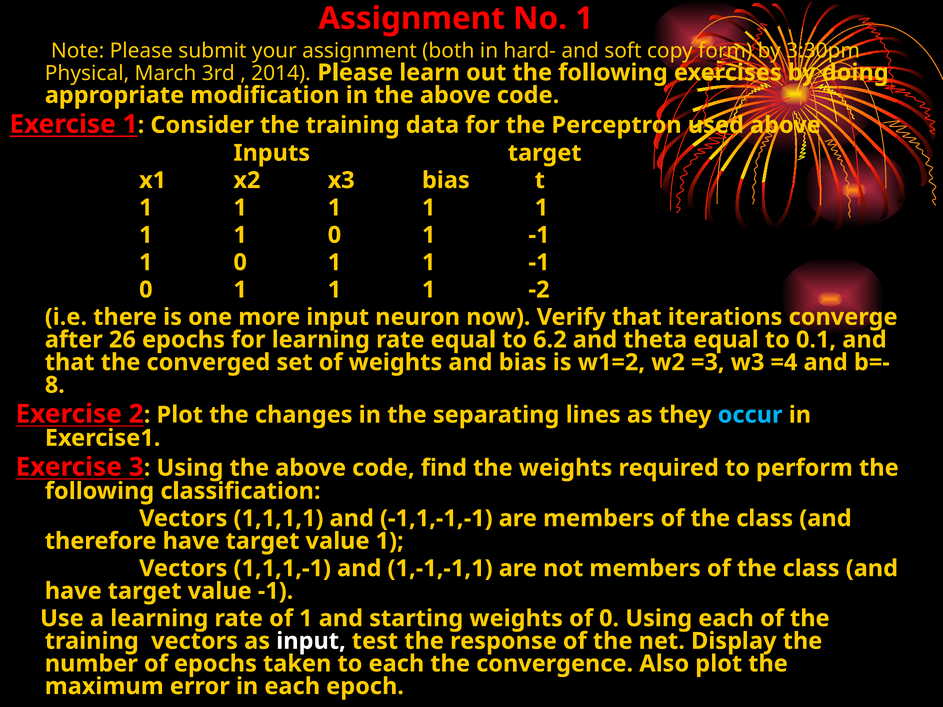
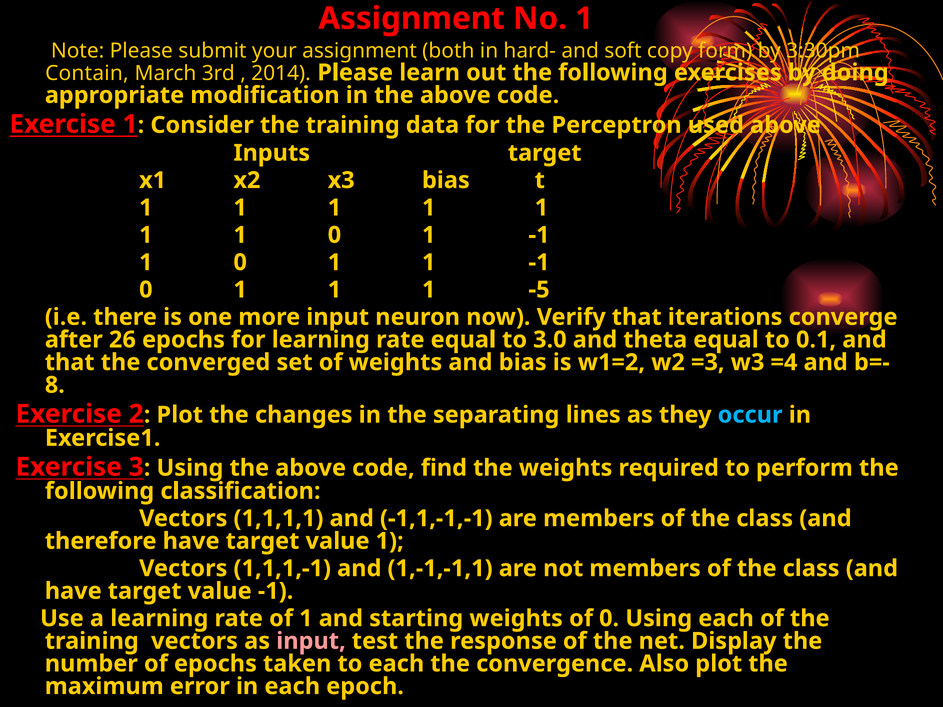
Physical: Physical -> Contain
-2: -2 -> -5
6.2: 6.2 -> 3.0
input at (311, 641) colour: white -> pink
